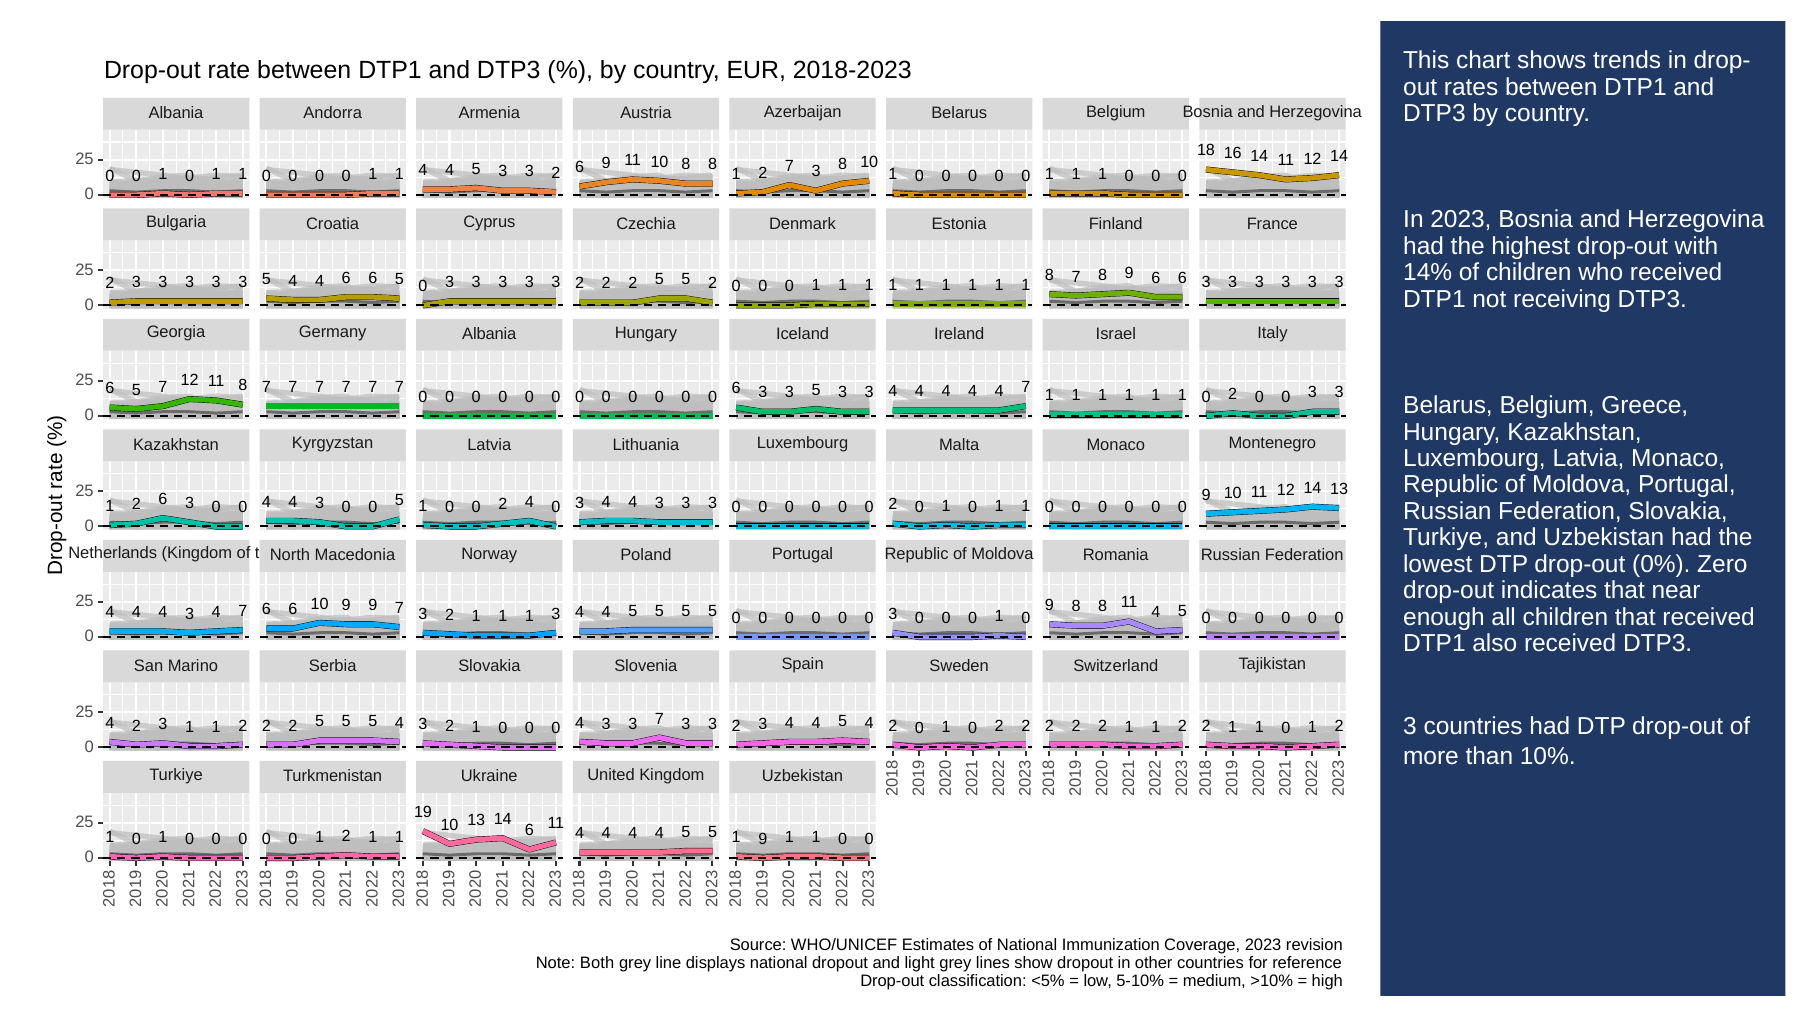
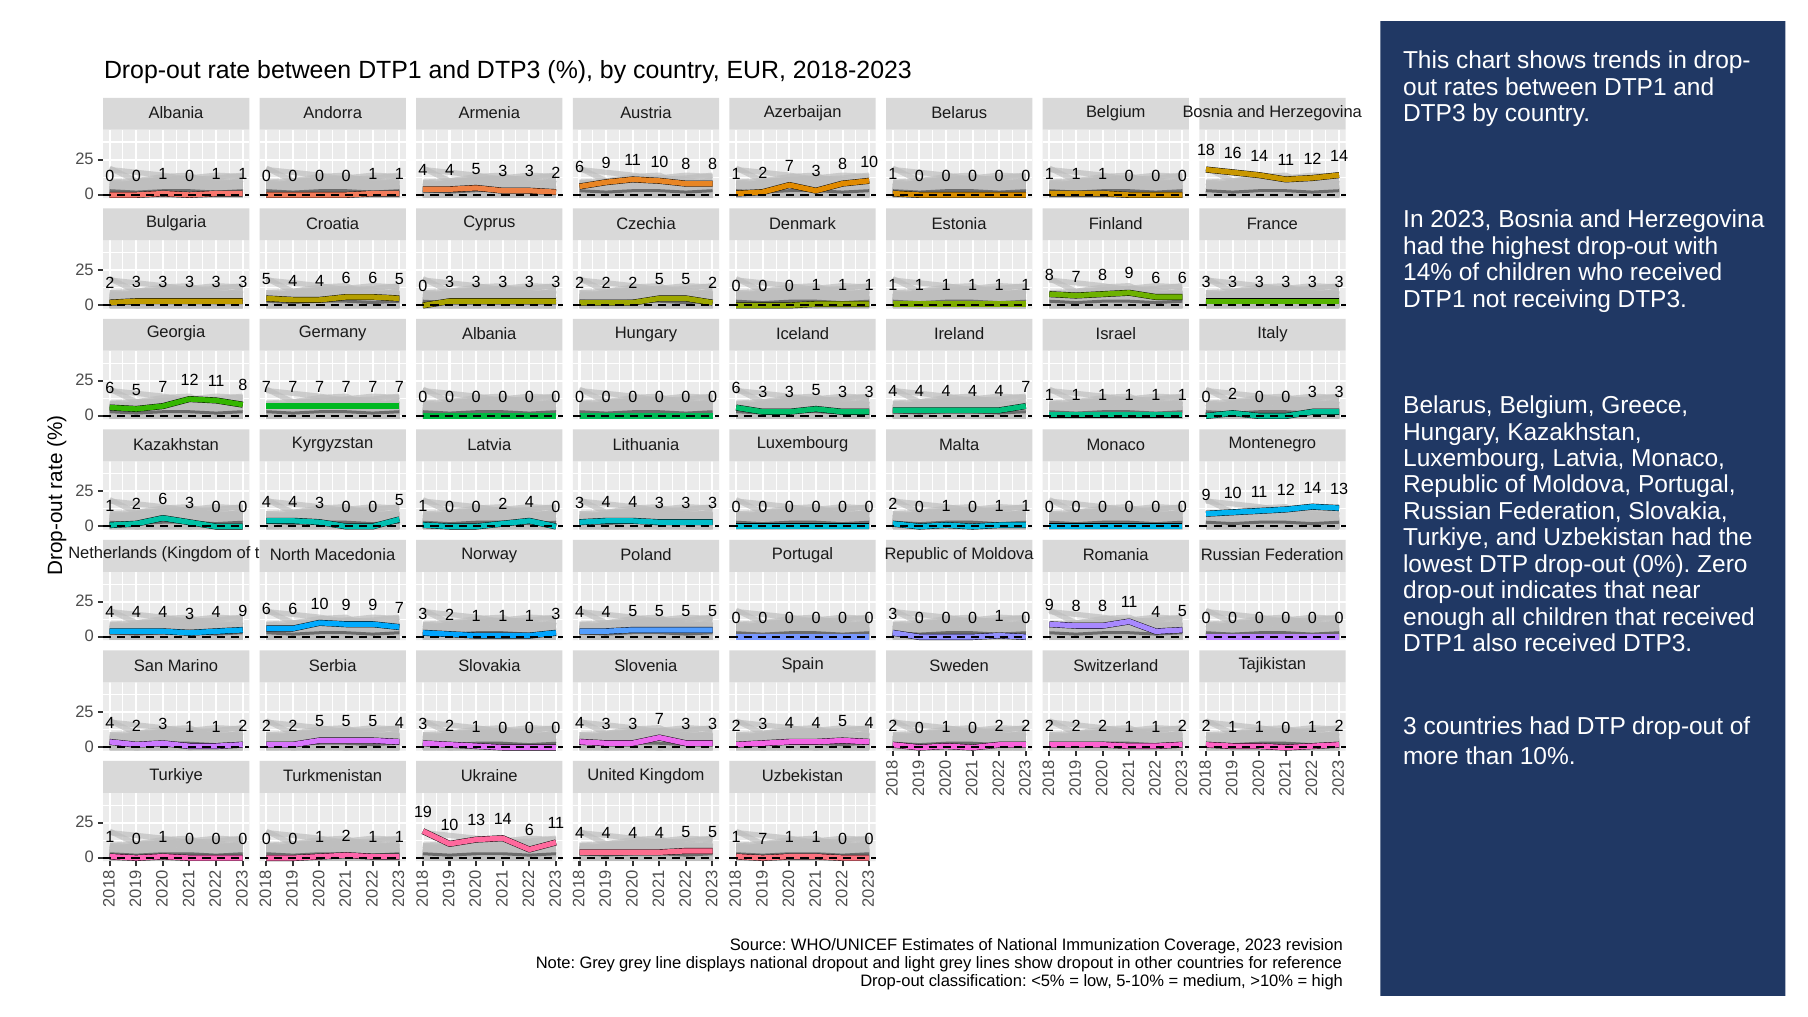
3 4 7: 7 -> 9
9 at (763, 839): 9 -> 7
Note Both: Both -> Grey
